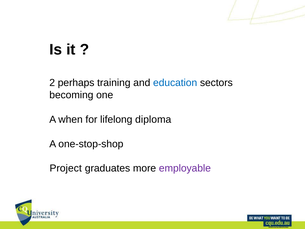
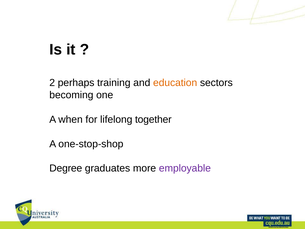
education colour: blue -> orange
diploma: diploma -> together
Project: Project -> Degree
